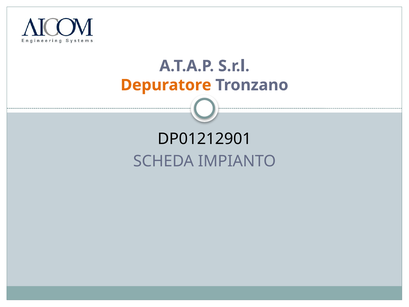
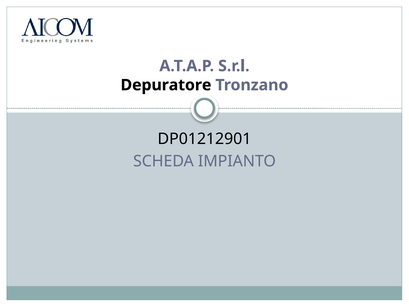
Depuratore colour: orange -> black
